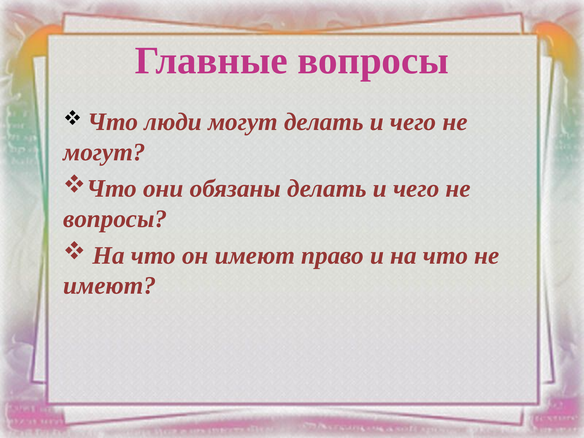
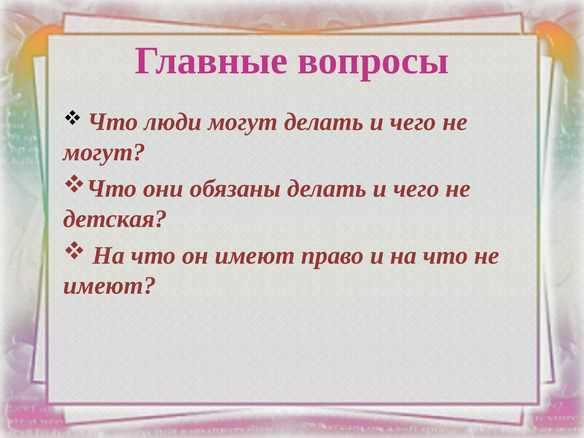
вопросы at (115, 219): вопросы -> детская
